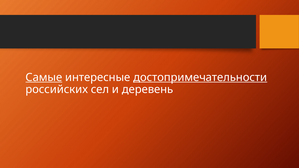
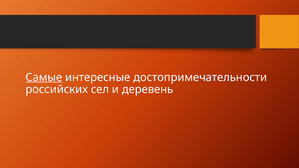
достопримечательности underline: present -> none
